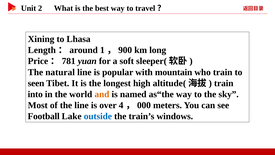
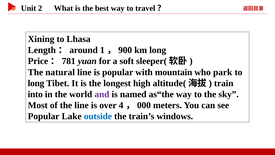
who train: train -> park
seen at (36, 83): seen -> long
and colour: orange -> purple
Football at (44, 116): Football -> Popular
